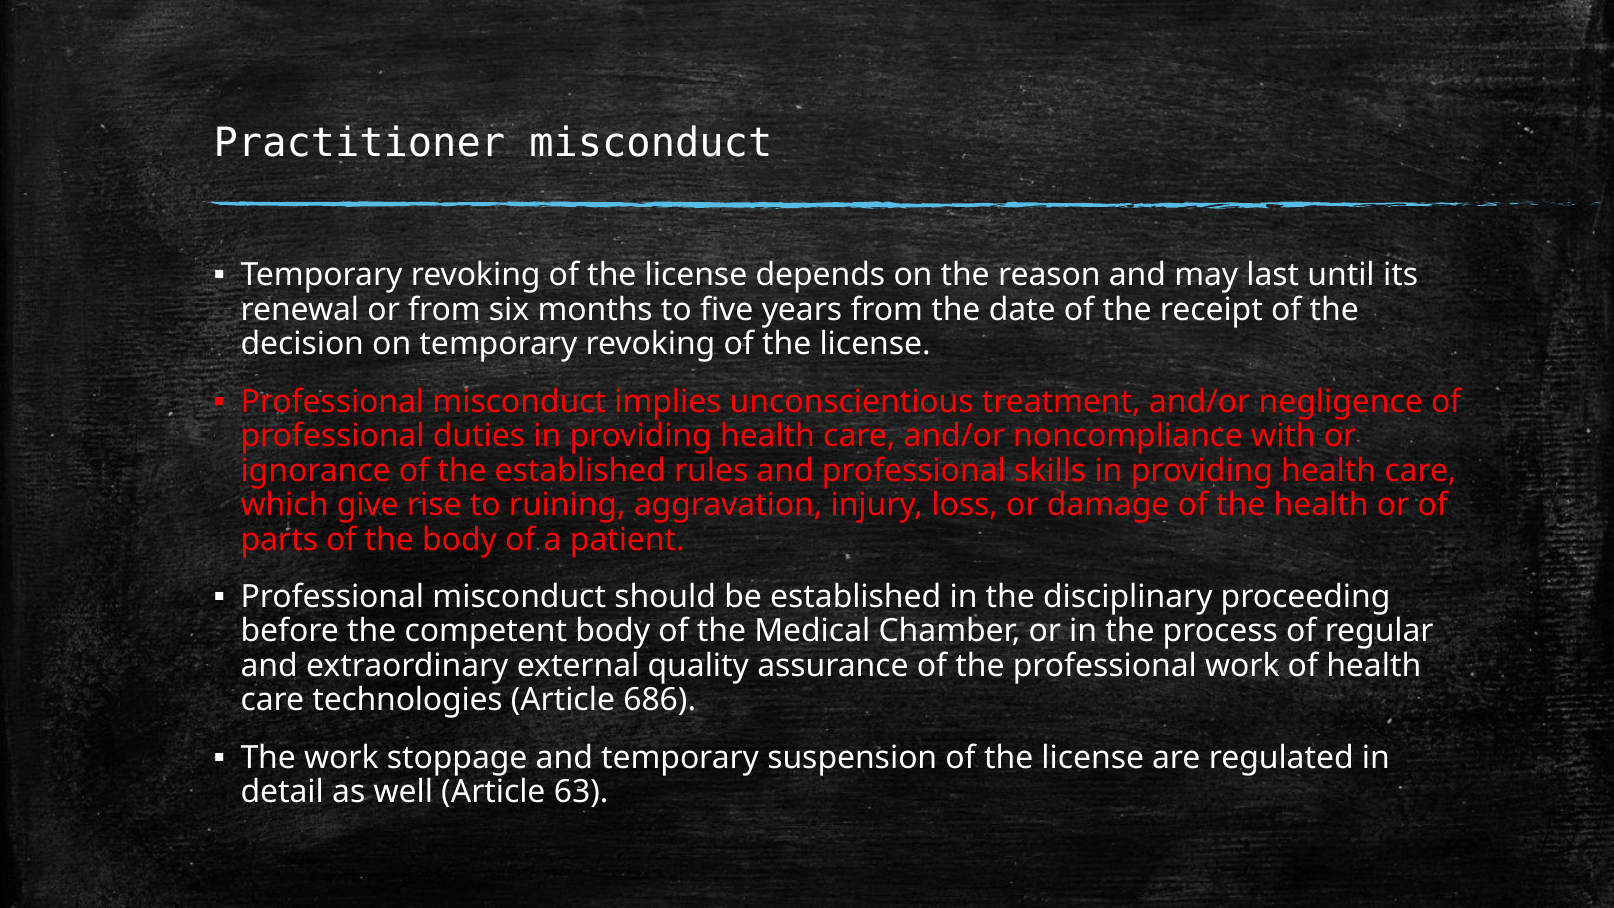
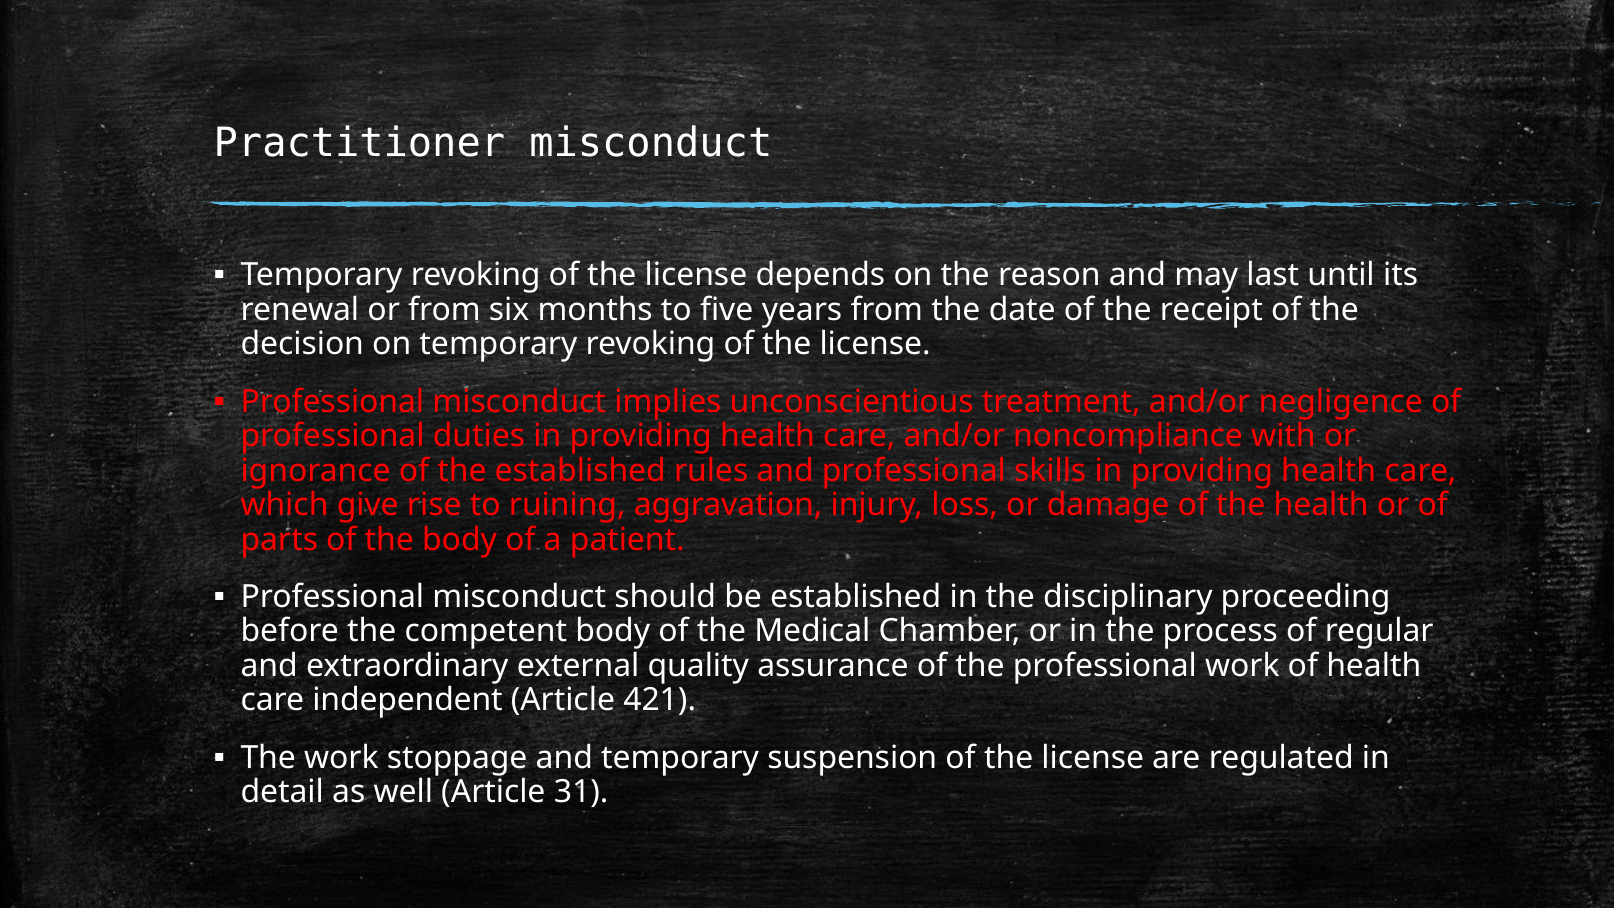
technologies: technologies -> independent
686: 686 -> 421
63: 63 -> 31
